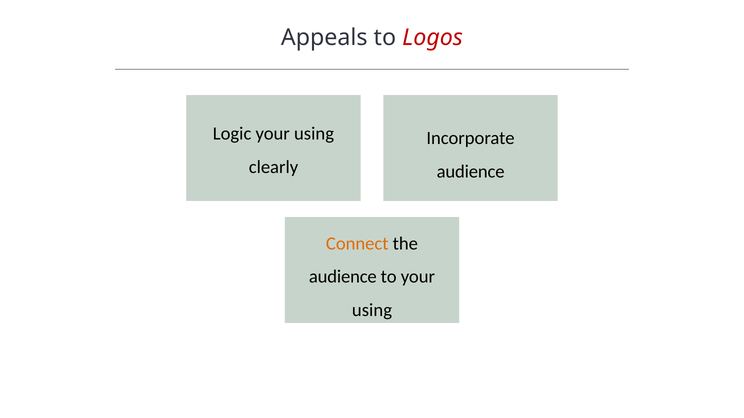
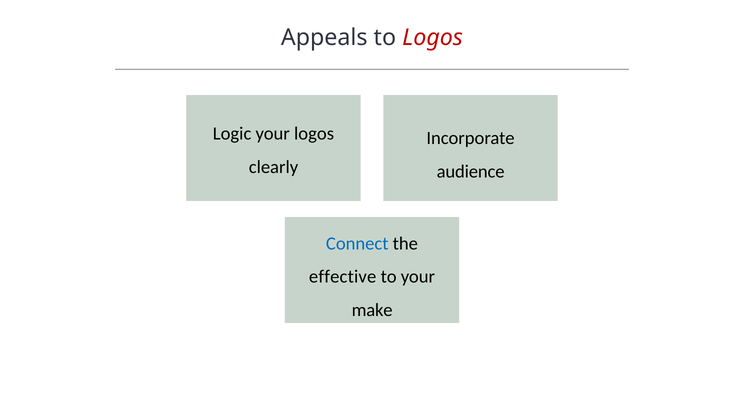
using at (314, 134): using -> logos
Connect colour: orange -> blue
audience at (343, 277): audience -> effective
using at (372, 311): using -> make
